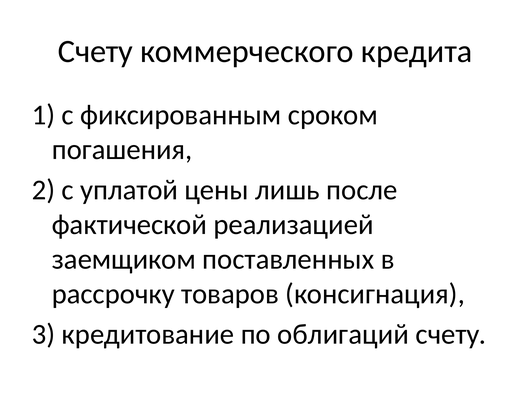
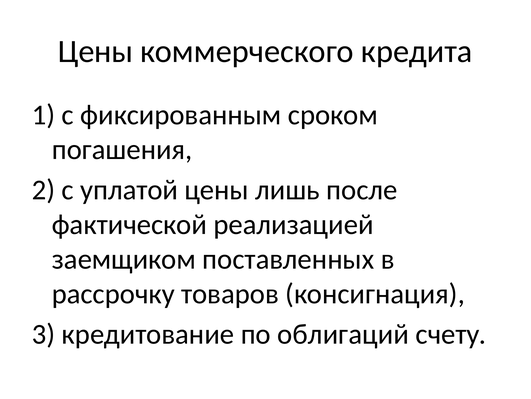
Счету at (95, 51): Счету -> Цены
